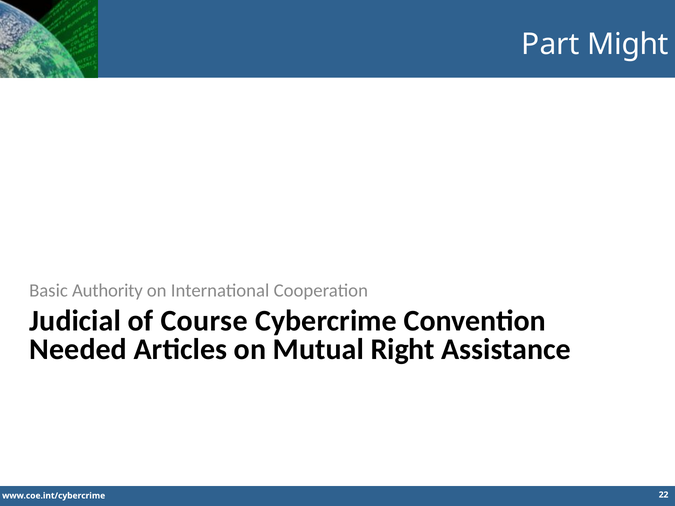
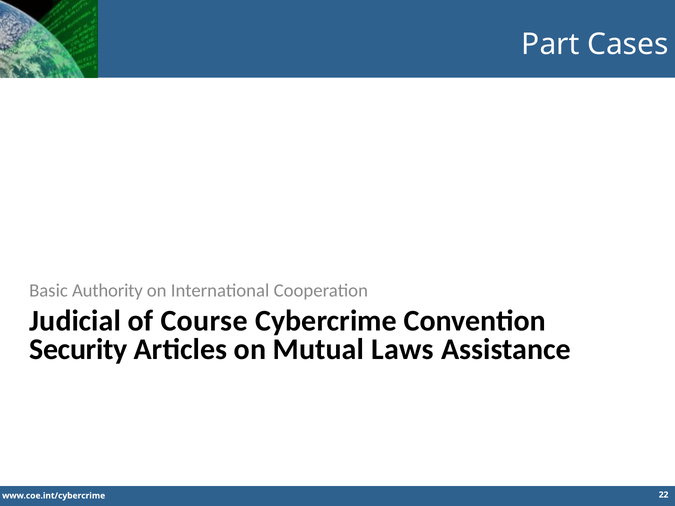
Might: Might -> Cases
Needed: Needed -> Security
Right: Right -> Laws
